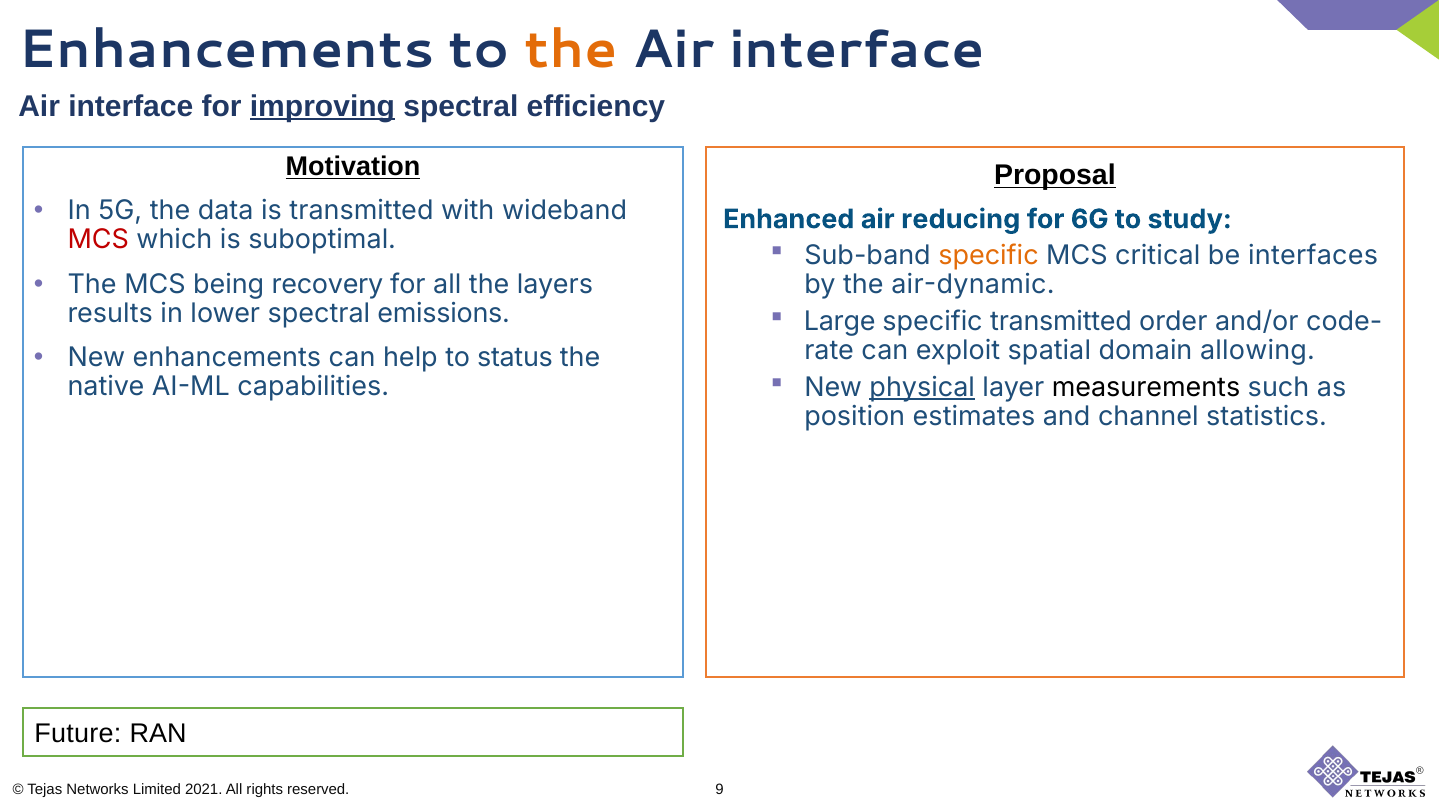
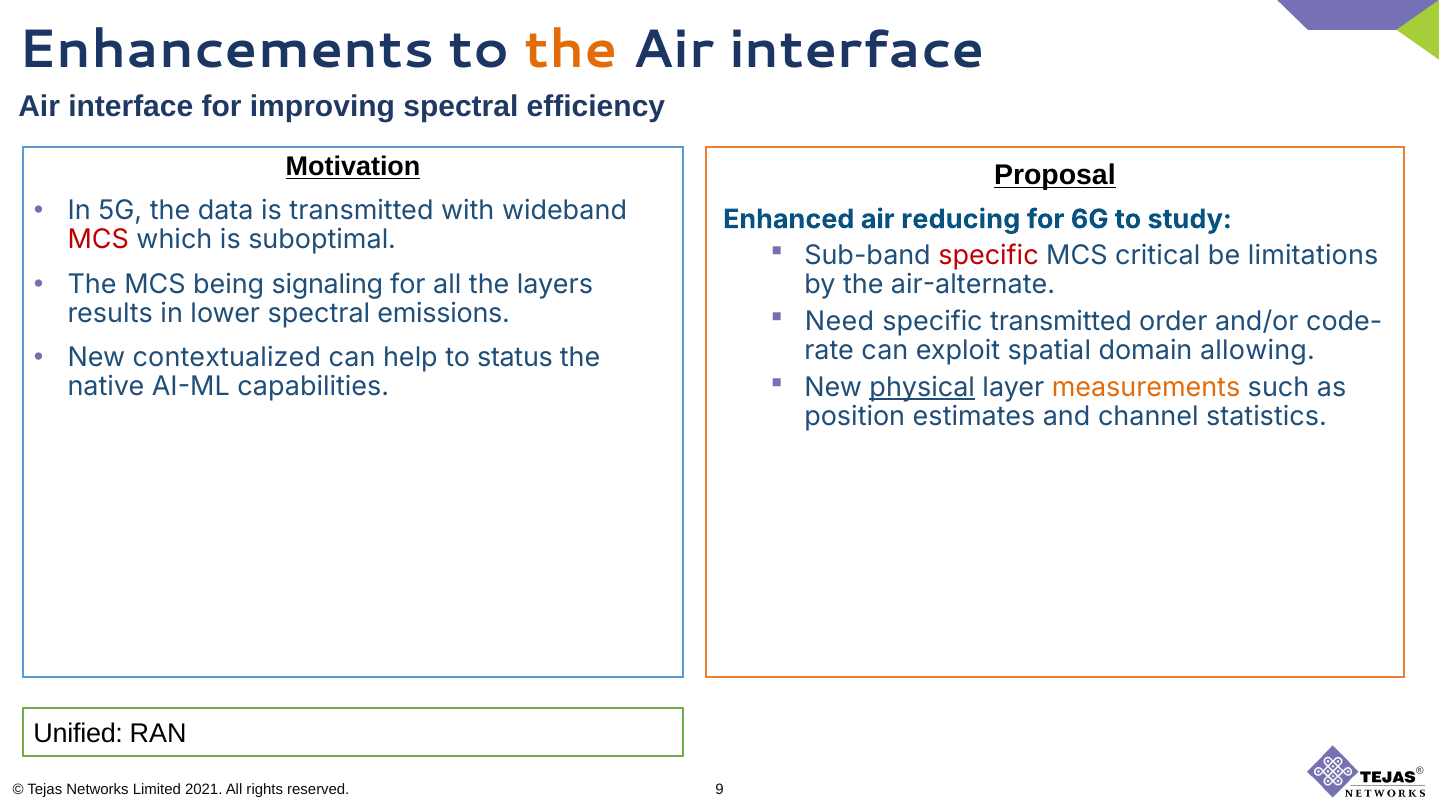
improving underline: present -> none
specific at (988, 256) colour: orange -> red
interfaces: interfaces -> limitations
recovery: recovery -> signaling
air-dynamic: air-dynamic -> air-alternate
Large: Large -> Need
New enhancements: enhancements -> contextualized
measurements colour: black -> orange
Future: Future -> Unified
